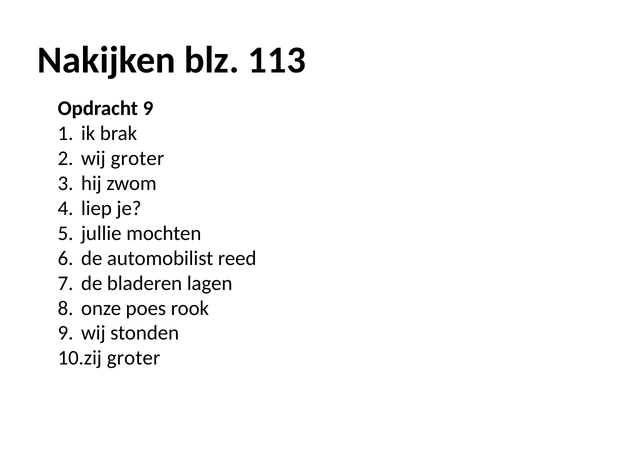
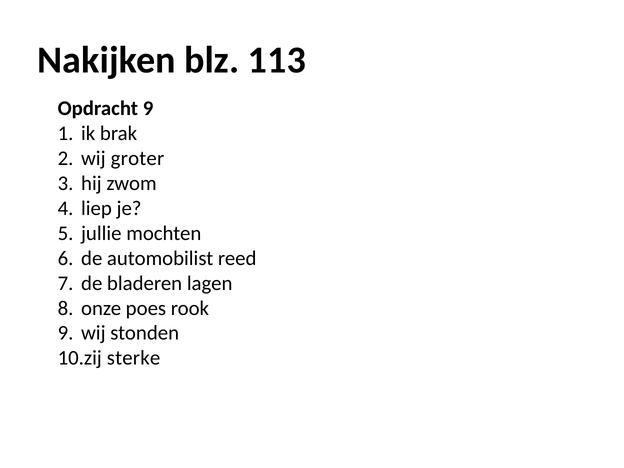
groter at (134, 358): groter -> sterke
